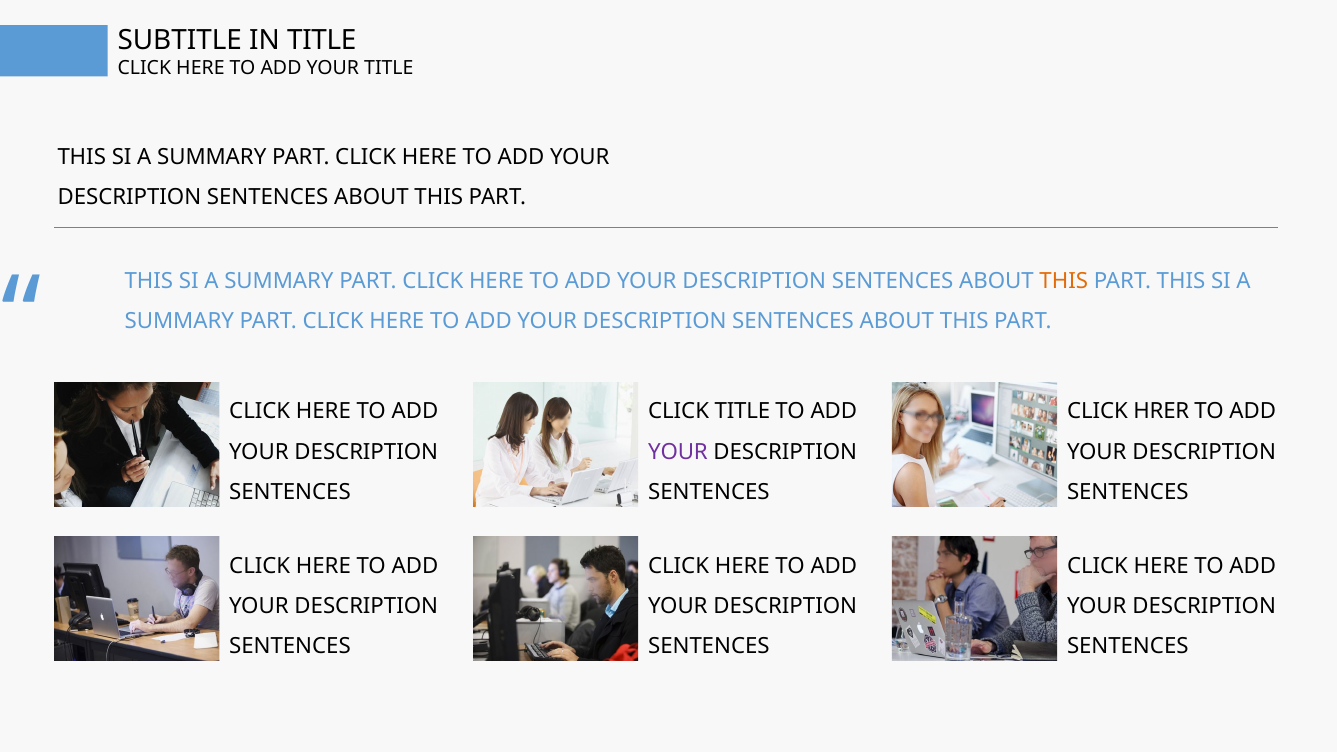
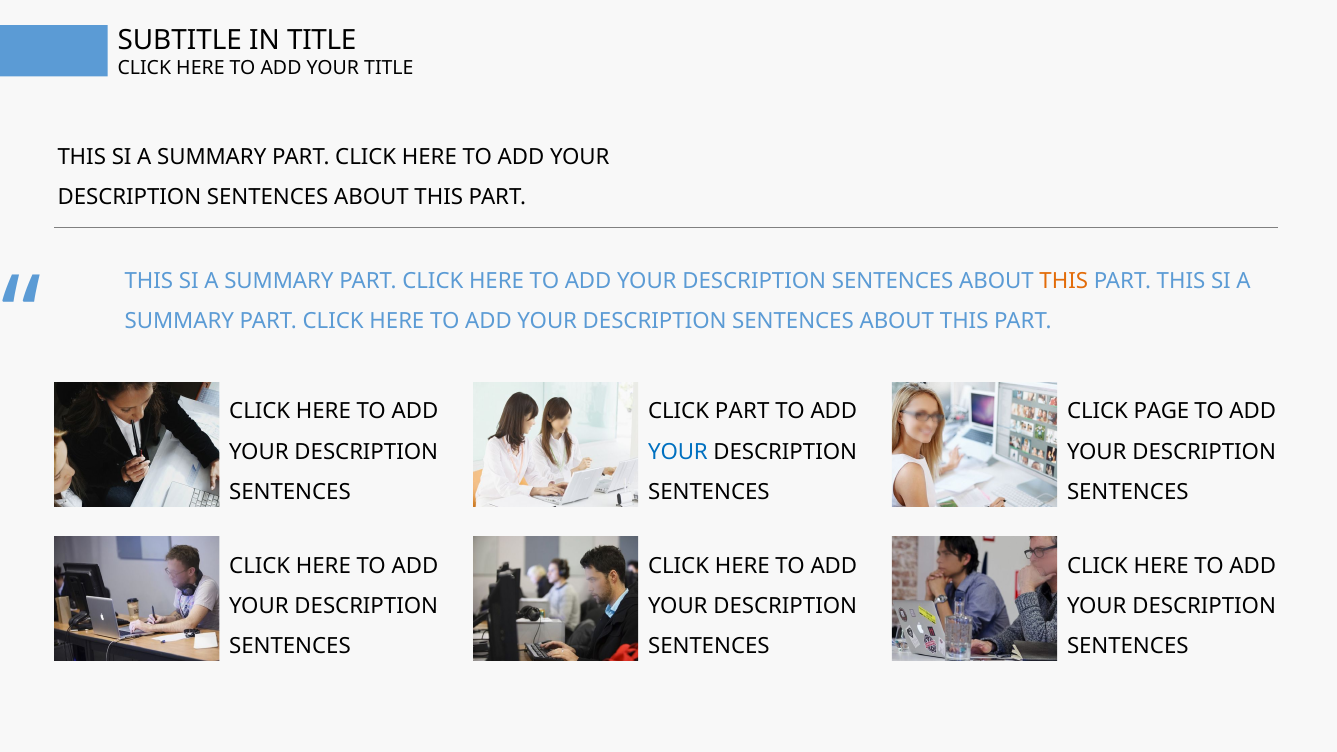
CLICK TITLE: TITLE -> PART
HRER: HRER -> PAGE
YOUR at (678, 452) colour: purple -> blue
